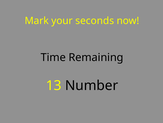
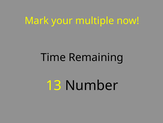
seconds: seconds -> multiple
